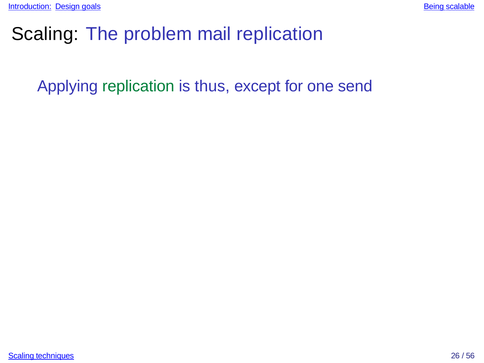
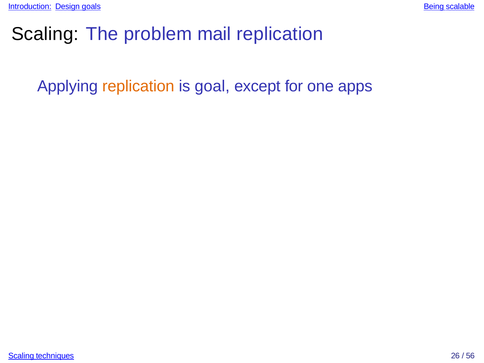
replication at (138, 86) colour: green -> orange
thus: thus -> goal
send: send -> apps
